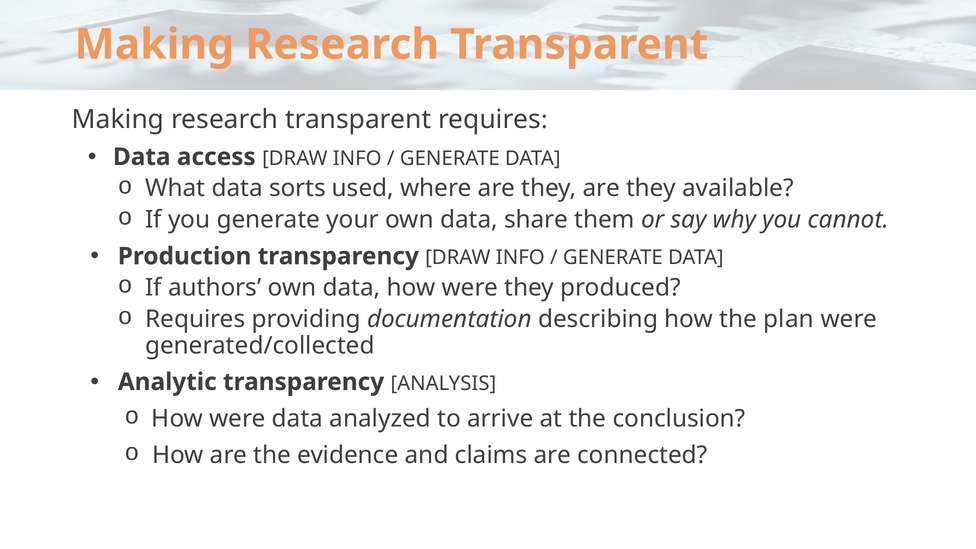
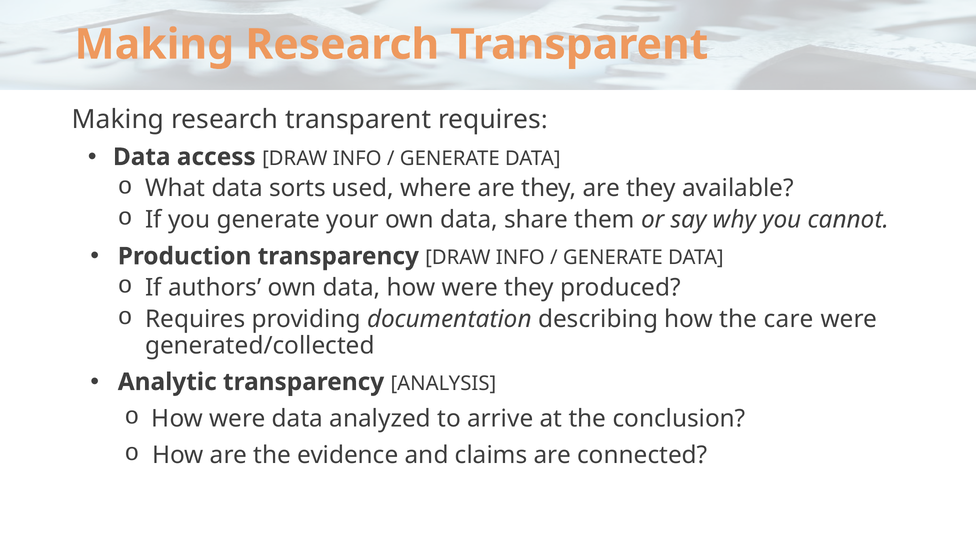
plan: plan -> care
